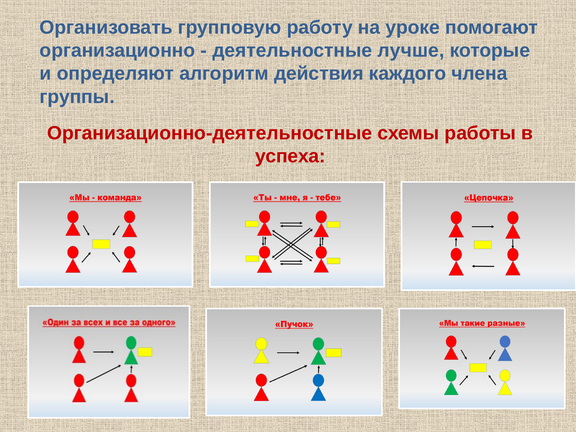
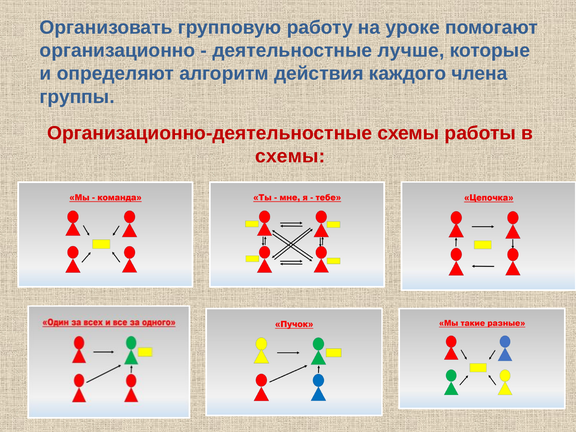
успеха at (290, 156): успеха -> схемы
